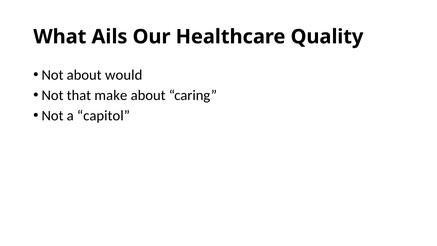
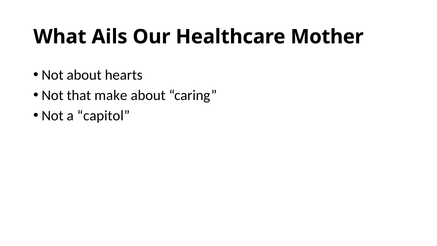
Quality: Quality -> Mother
would: would -> hearts
